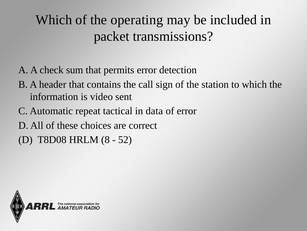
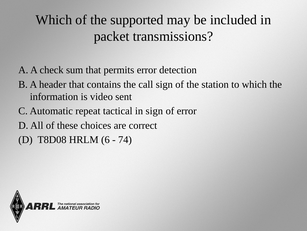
operating: operating -> supported
in data: data -> sign
8: 8 -> 6
52: 52 -> 74
